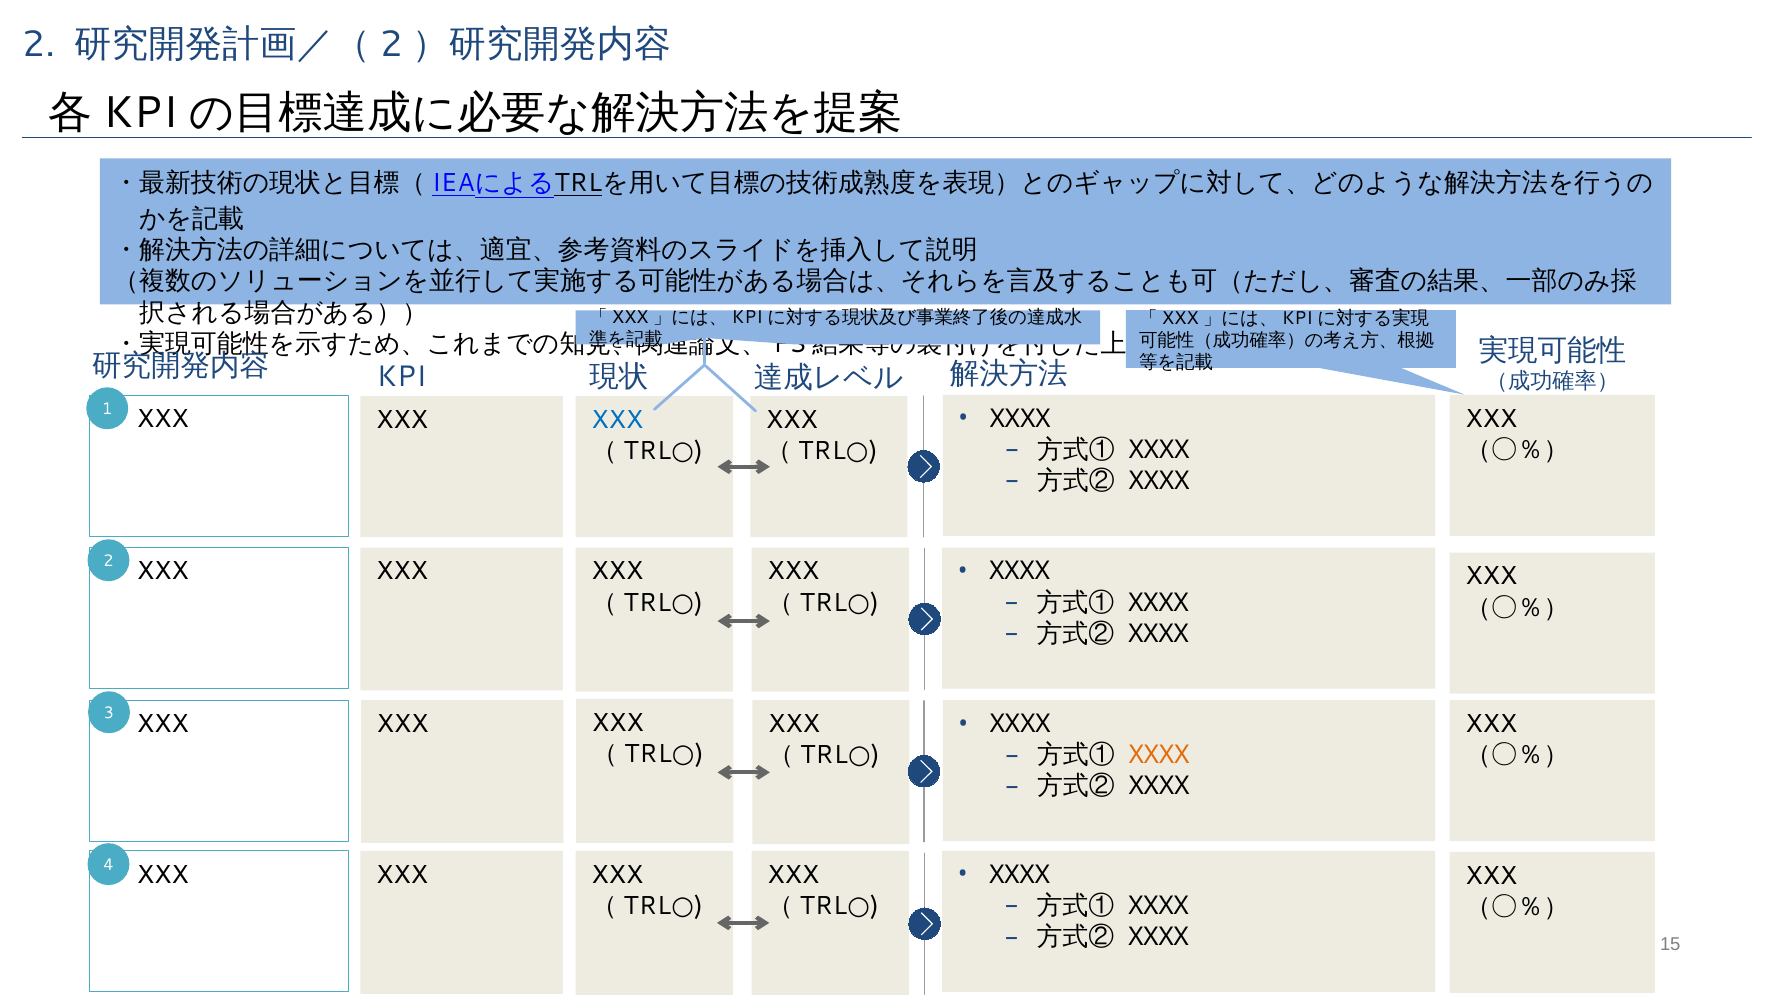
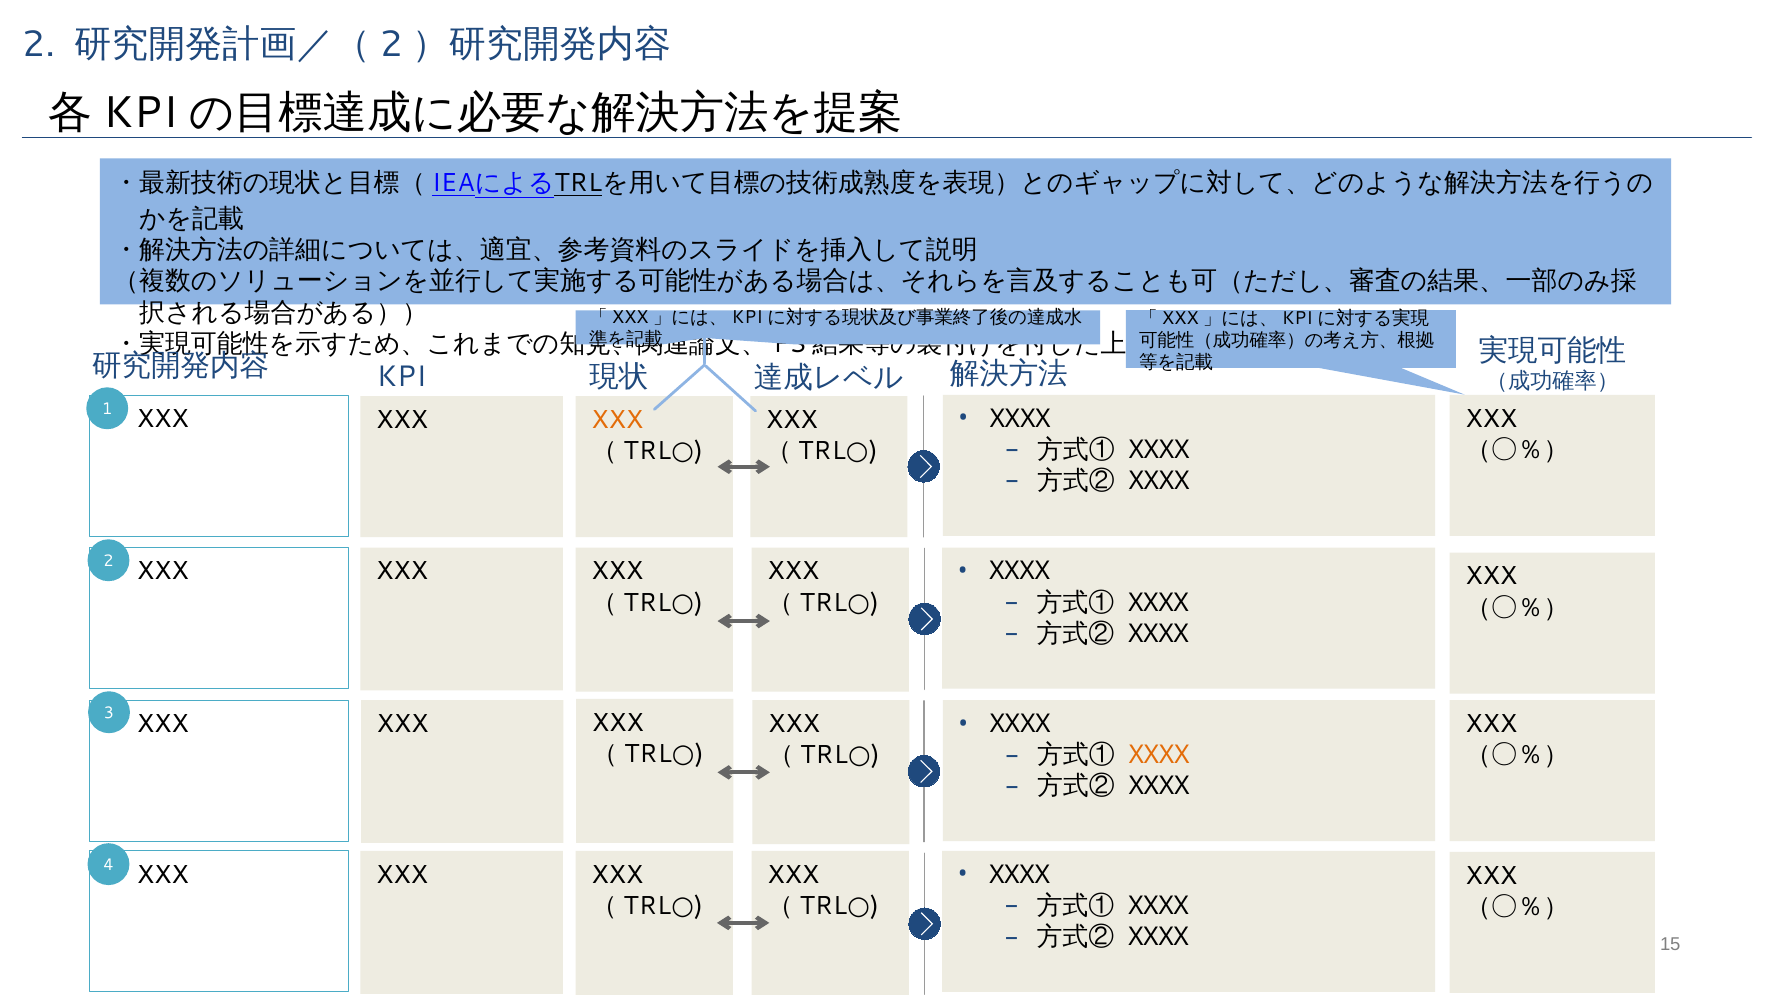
XXX at (617, 420) colour: blue -> orange
